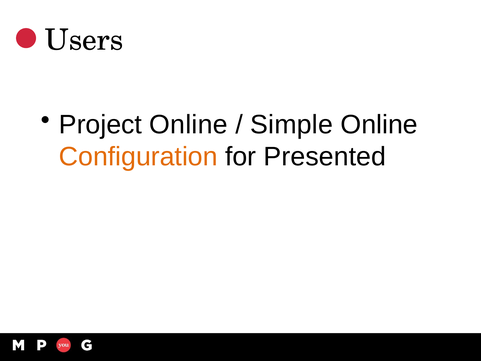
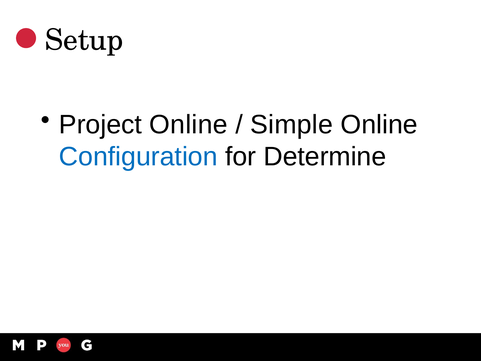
Users: Users -> Setup
Configuration colour: orange -> blue
Presented: Presented -> Determine
